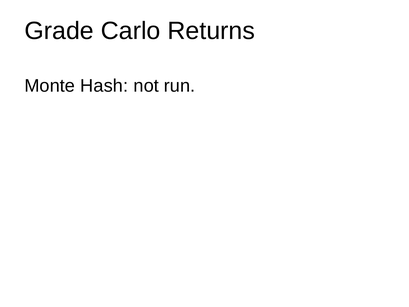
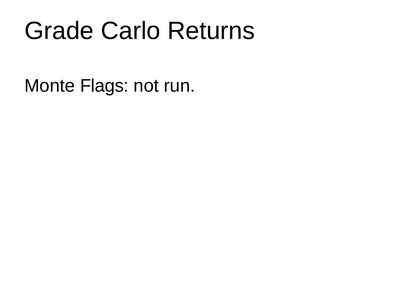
Hash: Hash -> Flags
